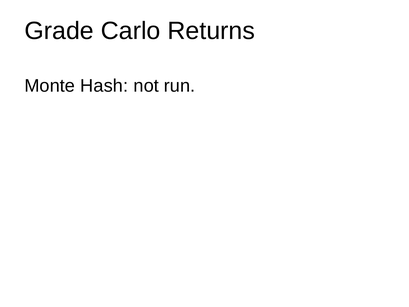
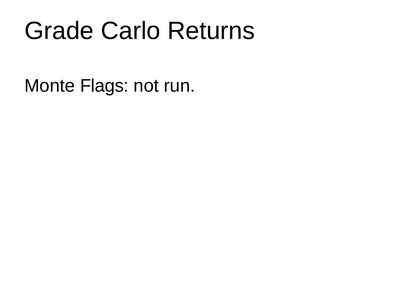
Hash: Hash -> Flags
